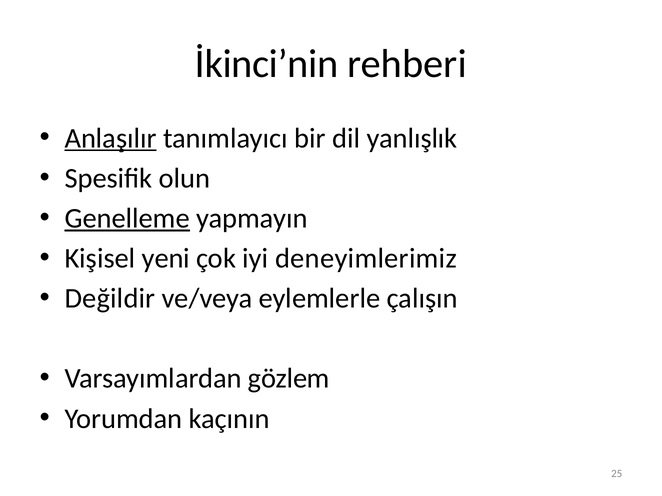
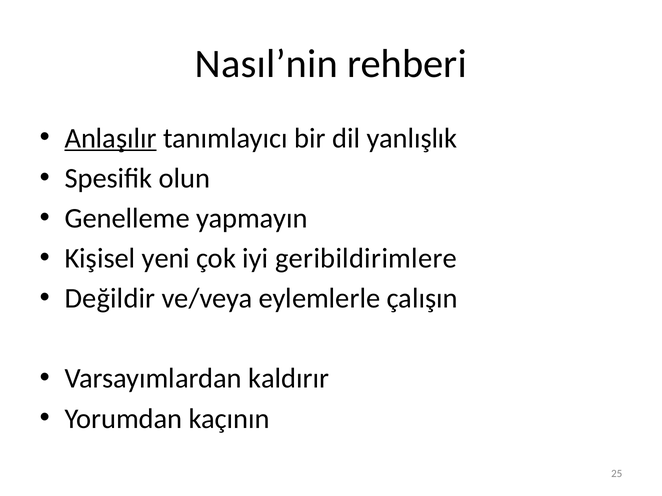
İkinci’nin: İkinci’nin -> Nasıl’nin
Genelleme underline: present -> none
deneyimlerimiz: deneyimlerimiz -> geribildirimlere
gözlem: gözlem -> kaldırır
